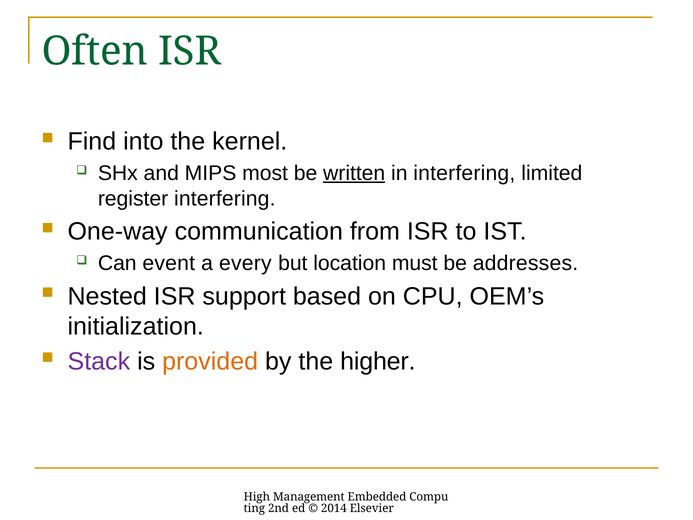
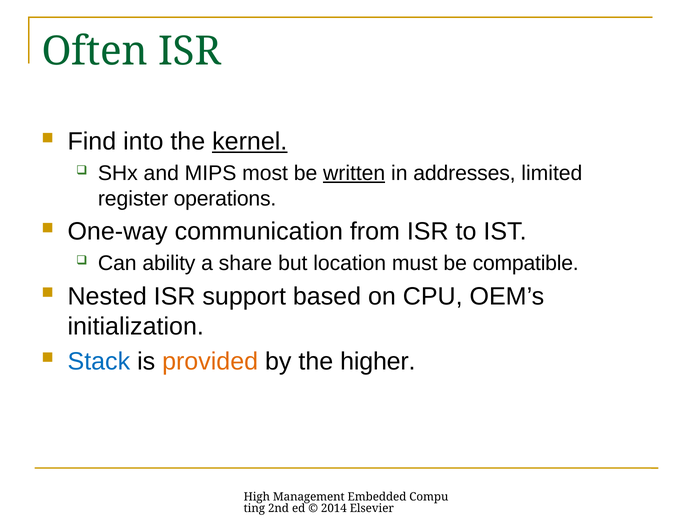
kernel underline: none -> present
in interfering: interfering -> addresses
register interfering: interfering -> operations
event: event -> ability
every: every -> share
addresses: addresses -> compatible
Stack colour: purple -> blue
